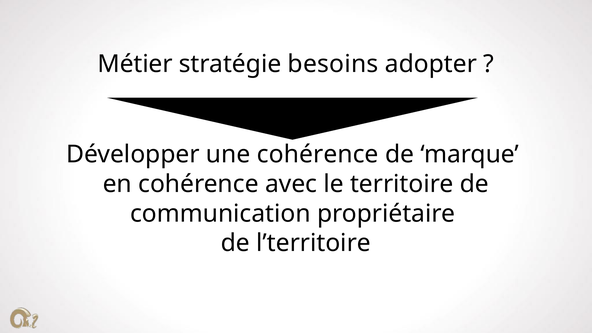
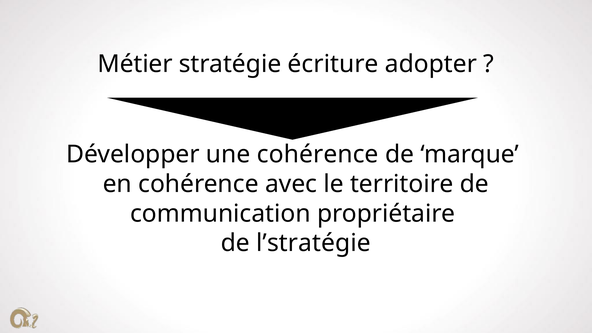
besoins: besoins -> écriture
l’territoire: l’territoire -> l’stratégie
